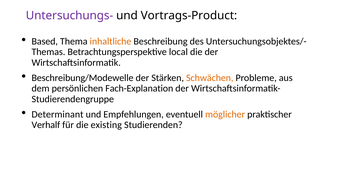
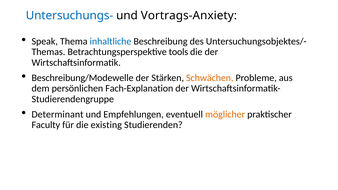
Untersuchungs- colour: purple -> blue
Vortrags-Product: Vortrags-Product -> Vortrags-Anxiety
Based: Based -> Speak
inhaltliche colour: orange -> blue
local: local -> tools
Verhalf: Verhalf -> Faculty
